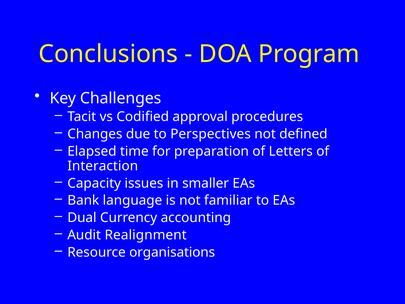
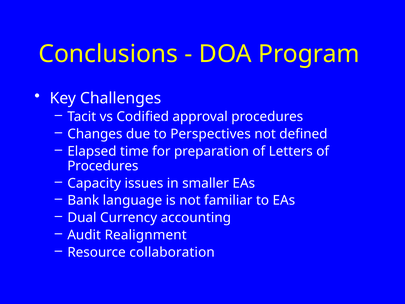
Interaction at (103, 166): Interaction -> Procedures
organisations: organisations -> collaboration
